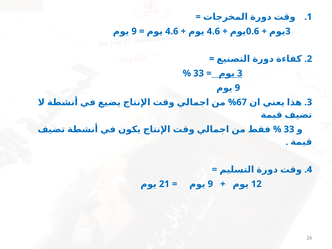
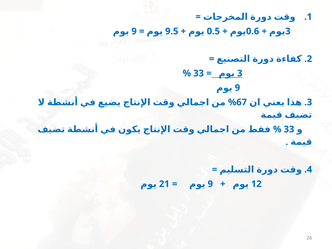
4.6 at (172, 31): 4.6 -> 9.5
4.6 at (213, 31): 4.6 -> 0.5
